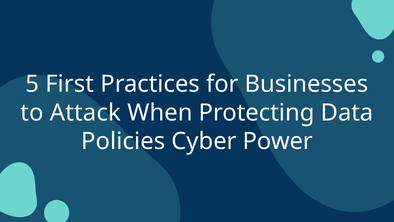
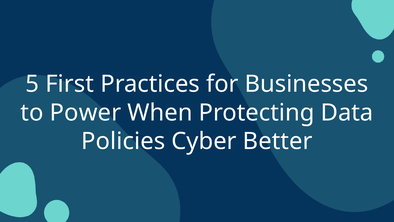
Attack: Attack -> Power
Power: Power -> Better
